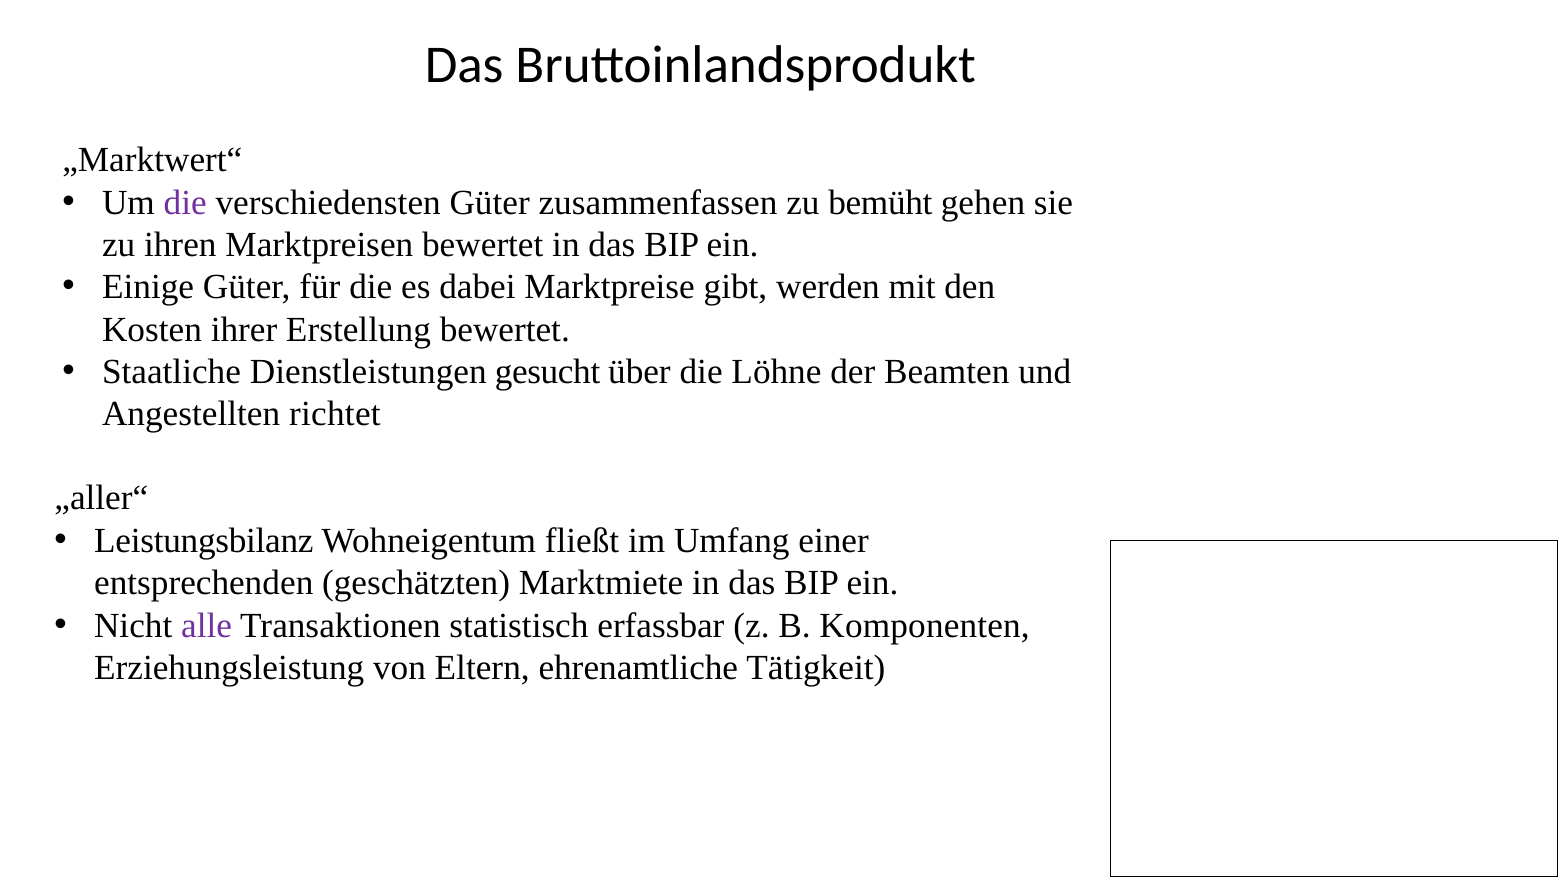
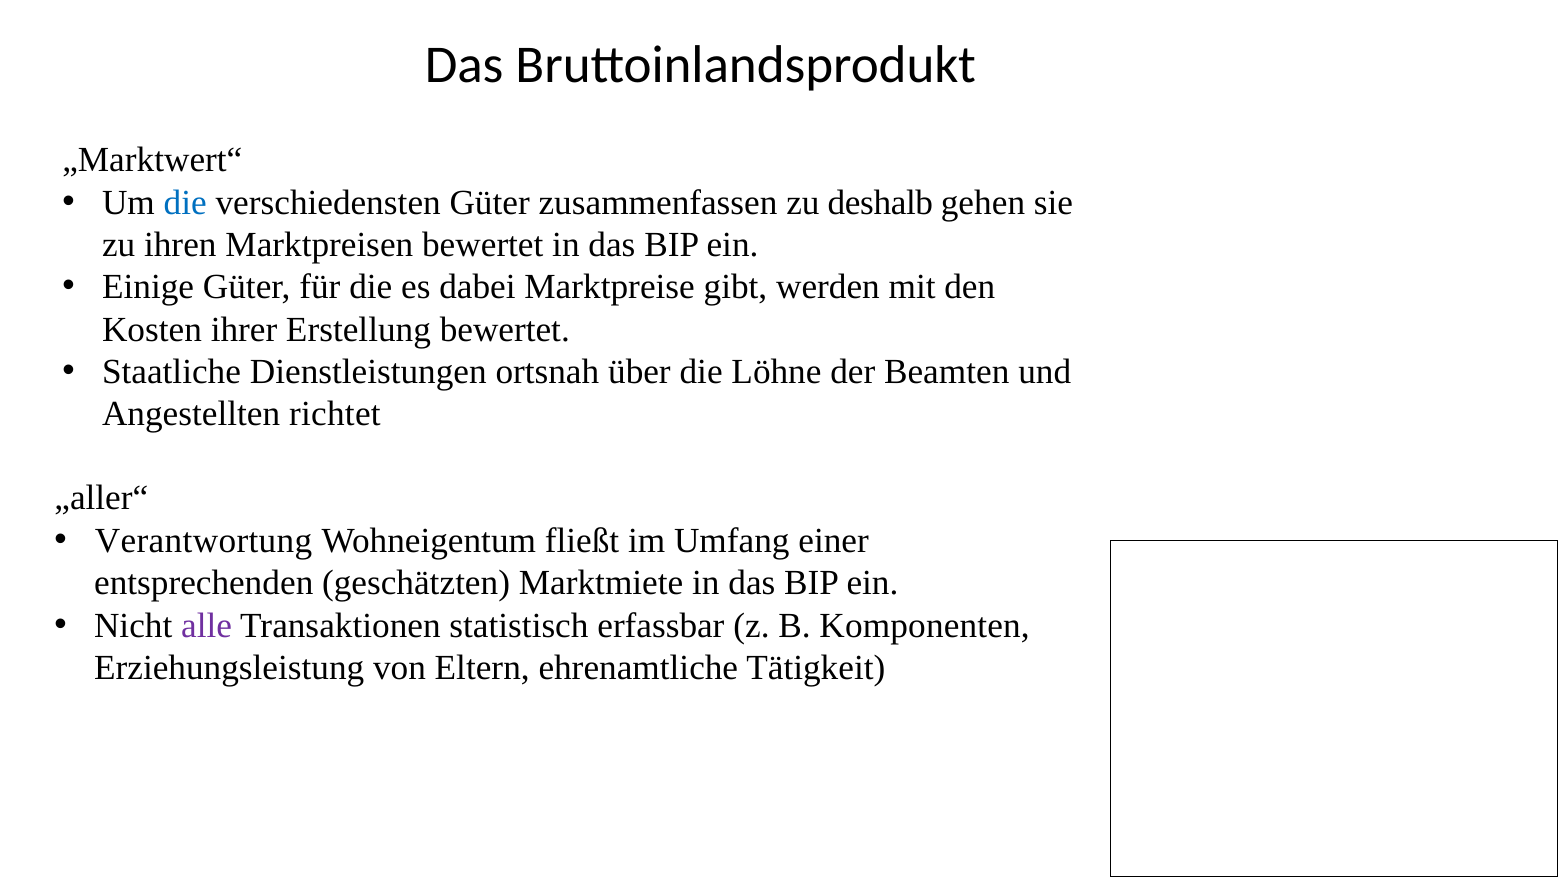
die at (185, 202) colour: purple -> blue
bemüht: bemüht -> deshalb
gesucht: gesucht -> ortsnah
Leistungsbilanz: Leistungsbilanz -> Verantwortung
